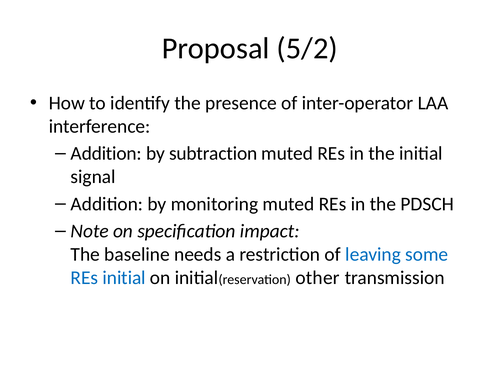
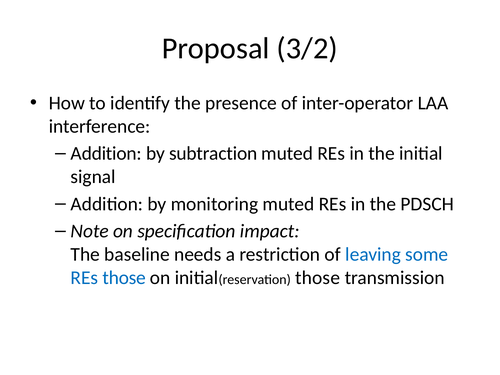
5/2: 5/2 -> 3/2
REs initial: initial -> those
other at (318, 278): other -> those
